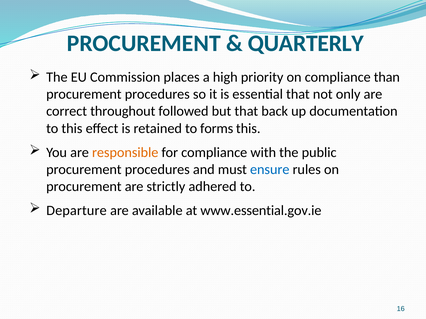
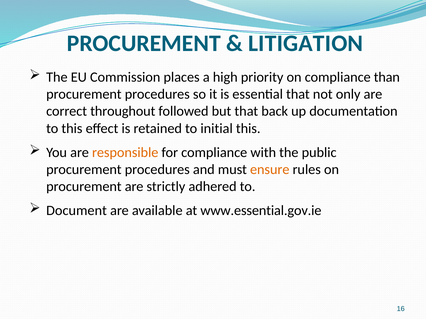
QUARTERLY: QUARTERLY -> LITIGATION
forms: forms -> initial
ensure colour: blue -> orange
Departure: Departure -> Document
